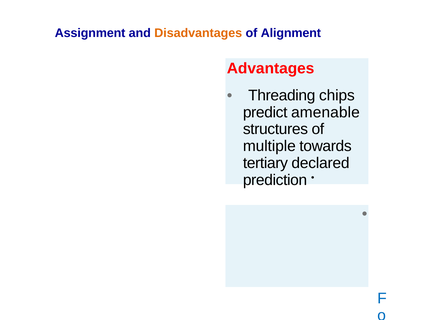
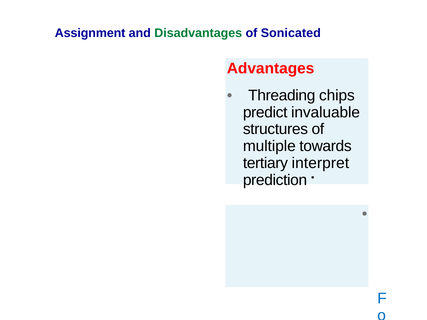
Disadvantages colour: orange -> green
Alignment: Alignment -> Sonicated
amenable: amenable -> invaluable
declared: declared -> interpret
